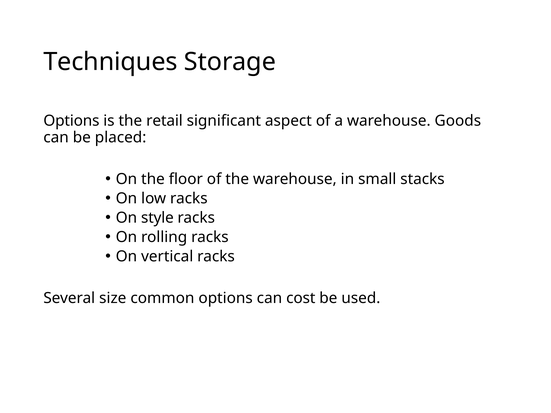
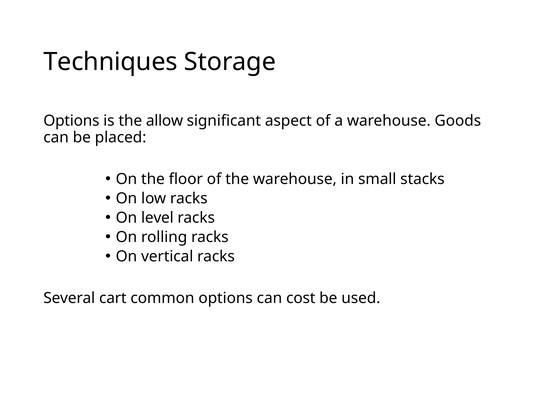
retail: retail -> allow
style: style -> level
size: size -> cart
